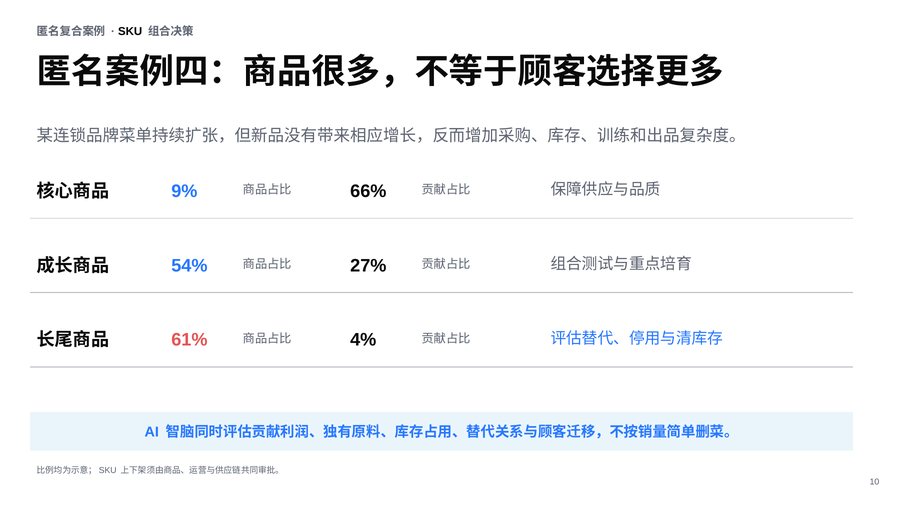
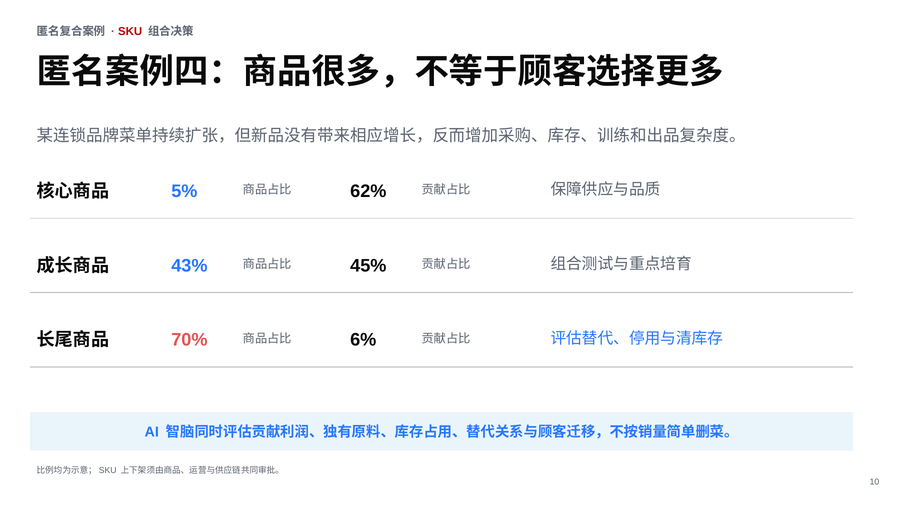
SKU colour: black -> red
9%: 9% -> 5%
66%: 66% -> 62%
54%: 54% -> 43%
27%: 27% -> 45%
61%: 61% -> 70%
4%: 4% -> 6%
